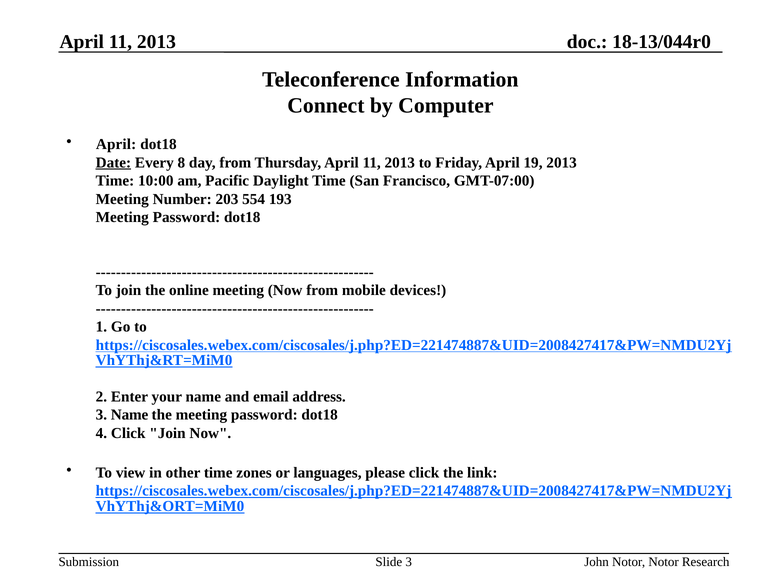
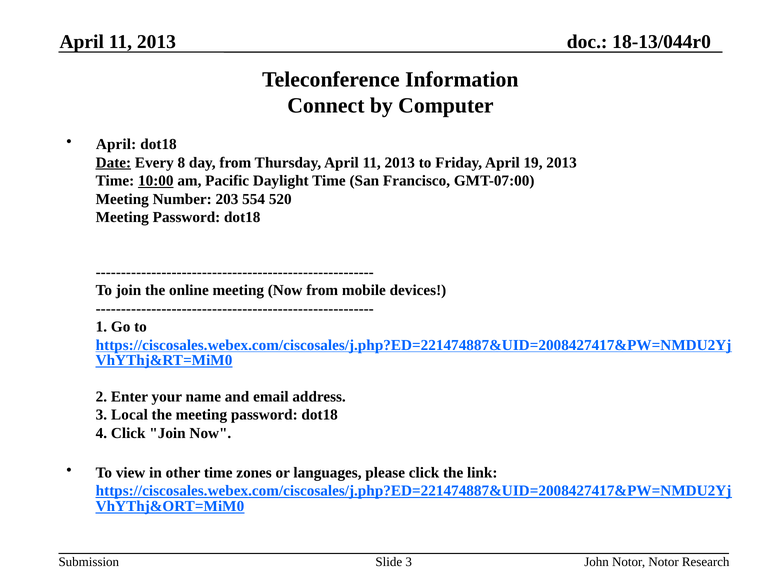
10:00 underline: none -> present
193: 193 -> 520
3 Name: Name -> Local
